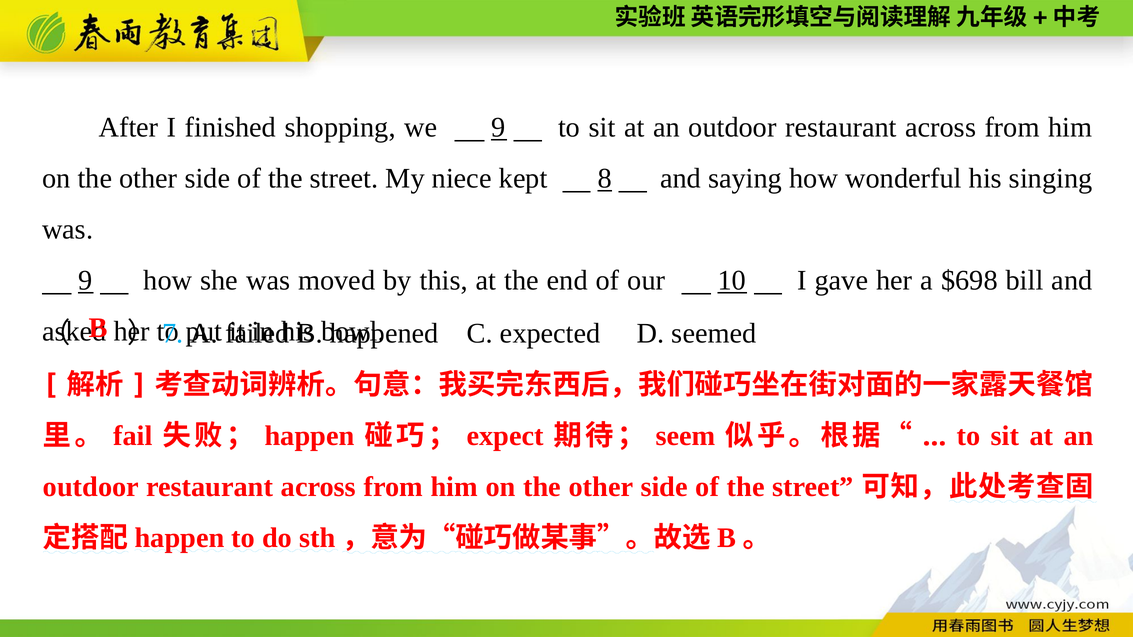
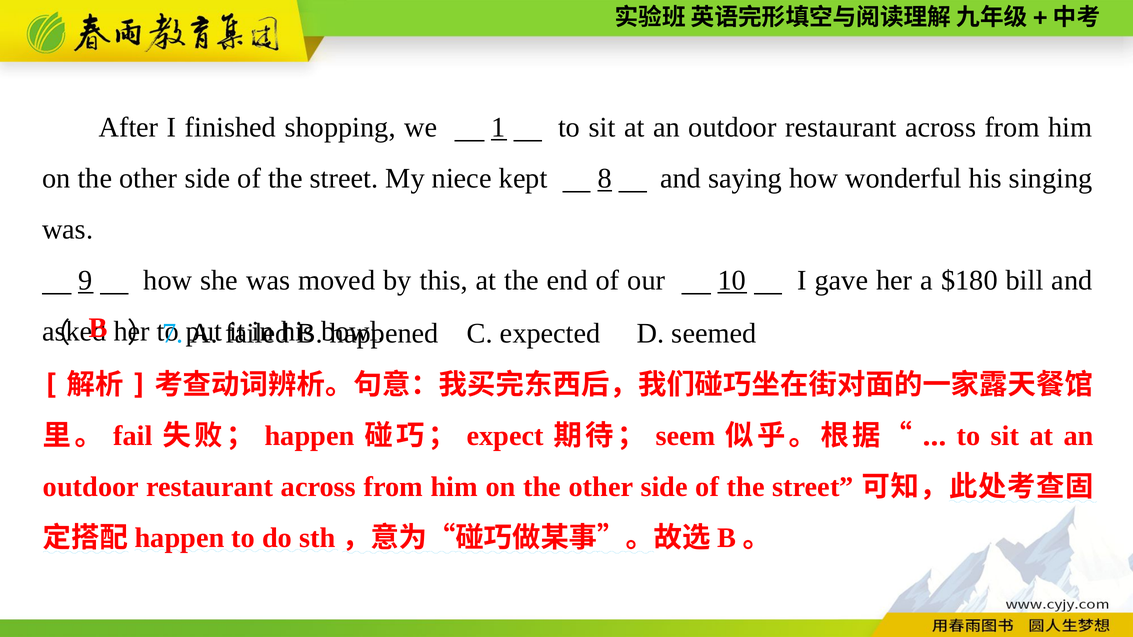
we 9: 9 -> 1
$698: $698 -> $180
